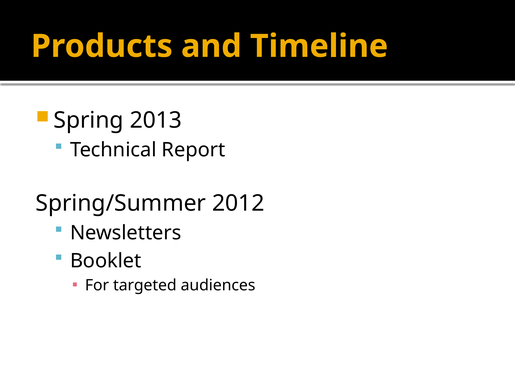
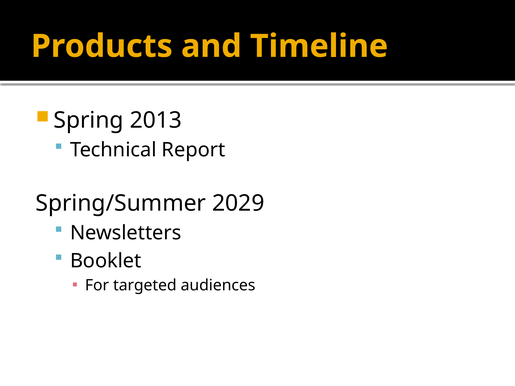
2012: 2012 -> 2029
